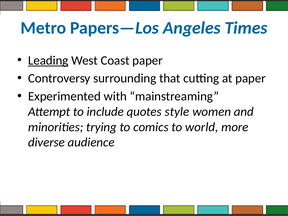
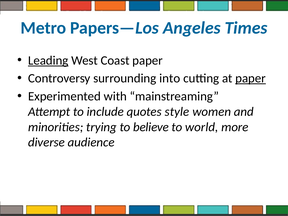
that: that -> into
paper at (250, 78) underline: none -> present
comics: comics -> believe
